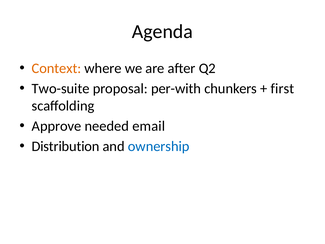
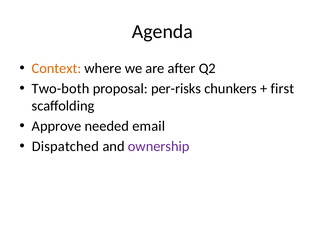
Two-suite: Two-suite -> Two-both
per-with: per-with -> per-risks
Distribution: Distribution -> Dispatched
ownership colour: blue -> purple
